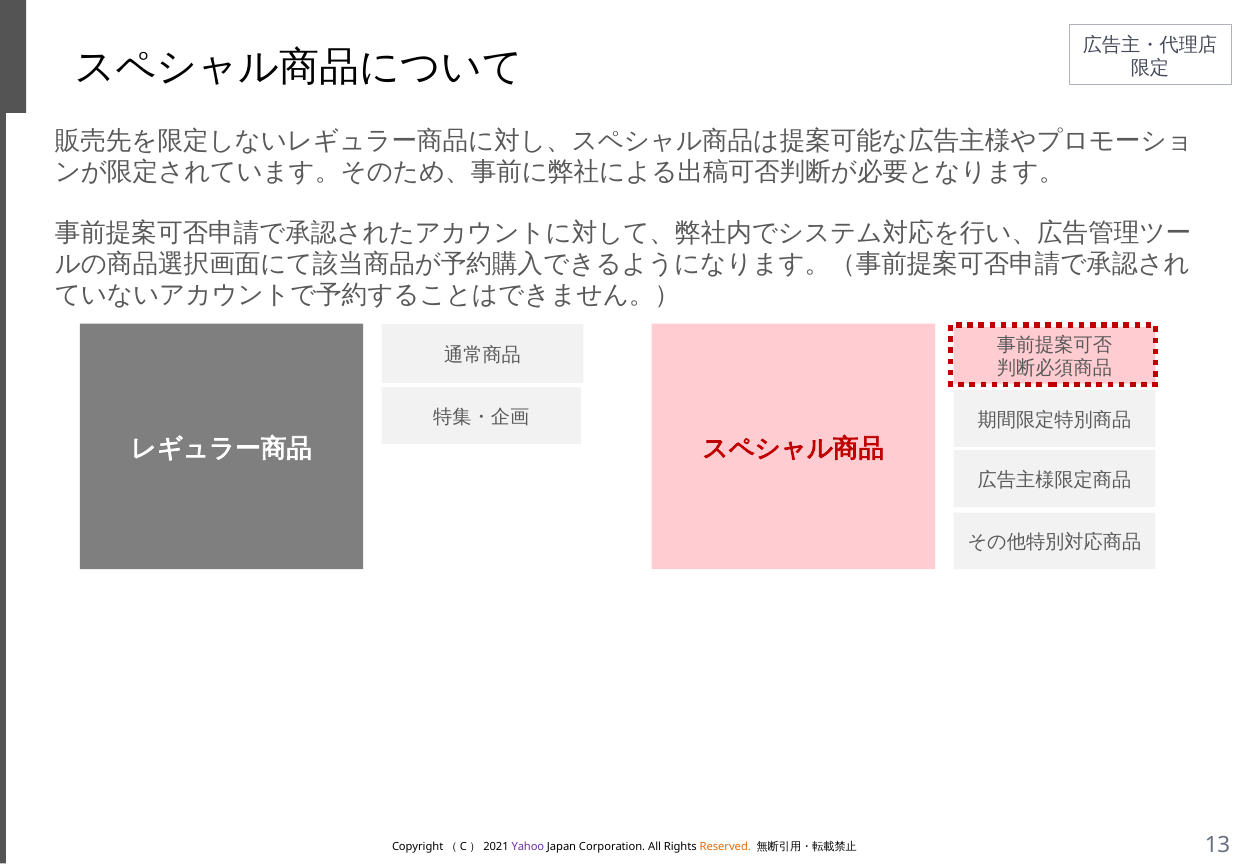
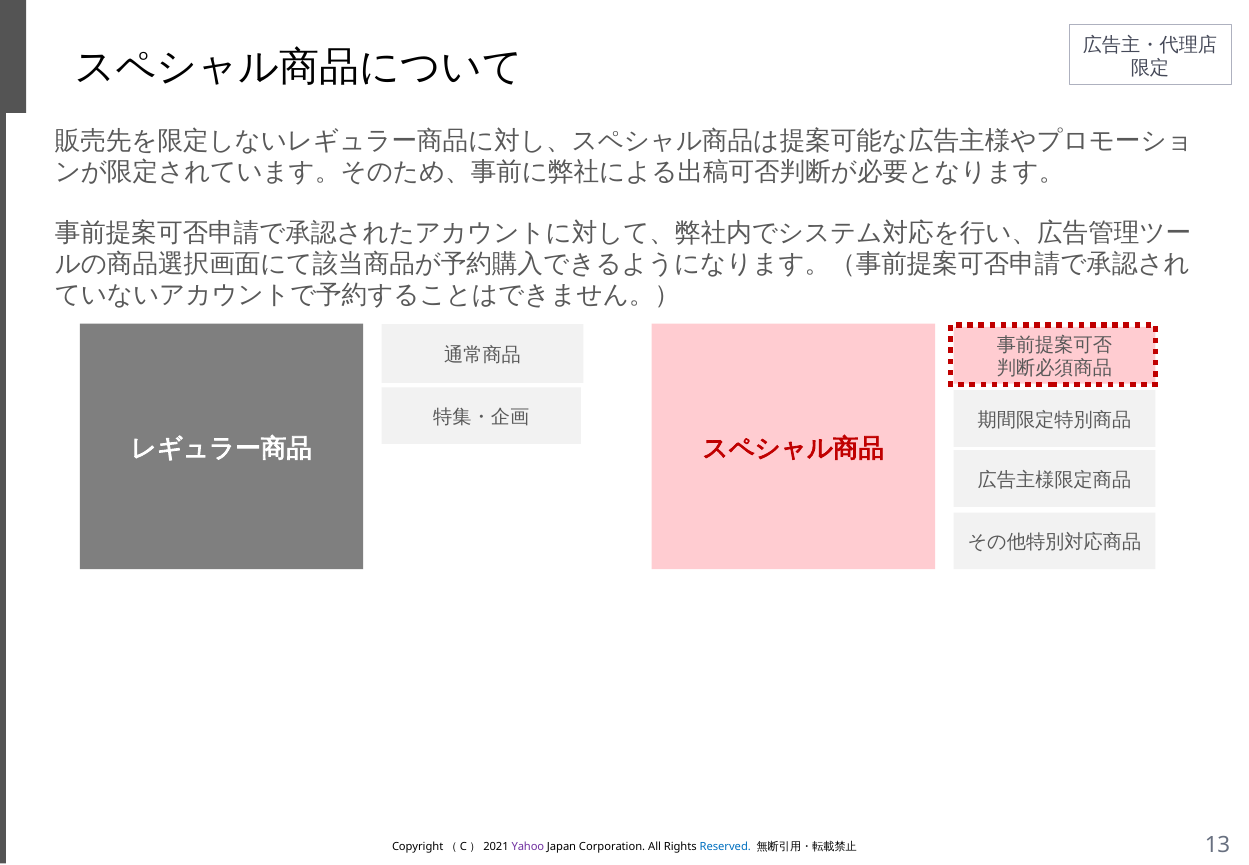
Reserved colour: orange -> blue
